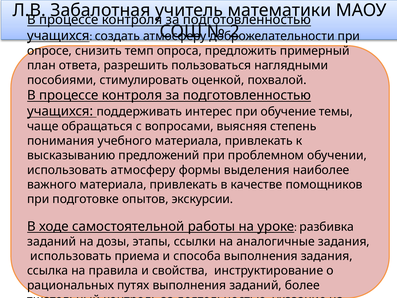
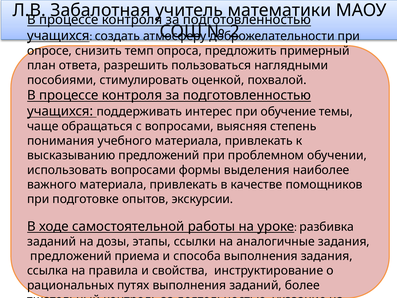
использовать атмосферу: атмосферу -> вопросами
использовать at (71, 256): использовать -> предложений
